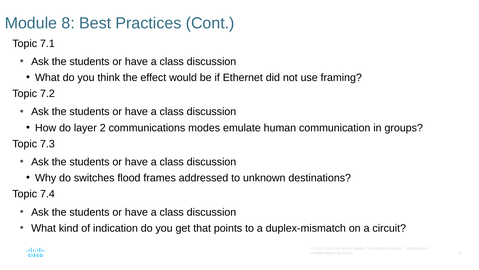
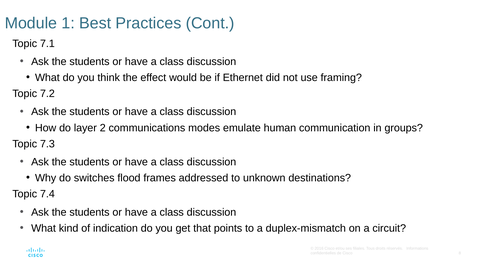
Module 8: 8 -> 1
